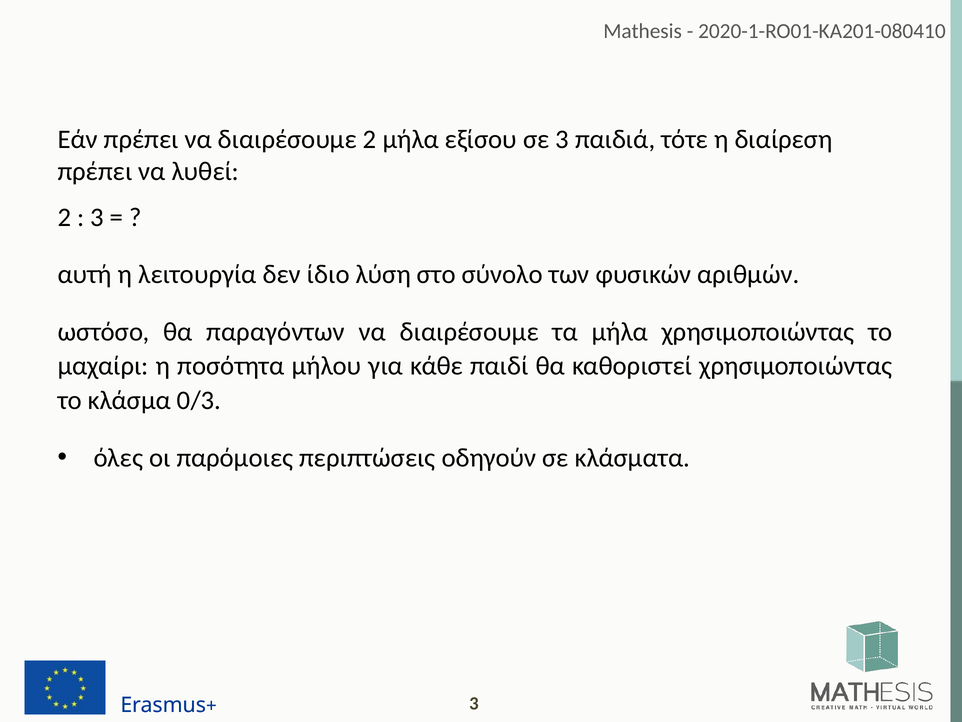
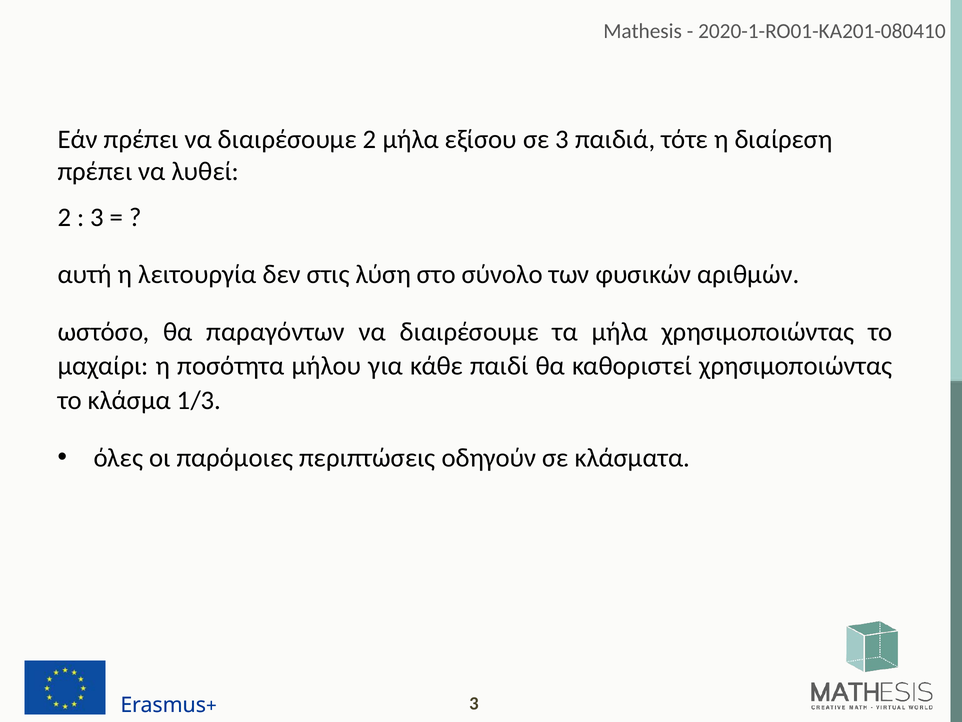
ίδιο: ίδιο -> στις
0/3: 0/3 -> 1/3
